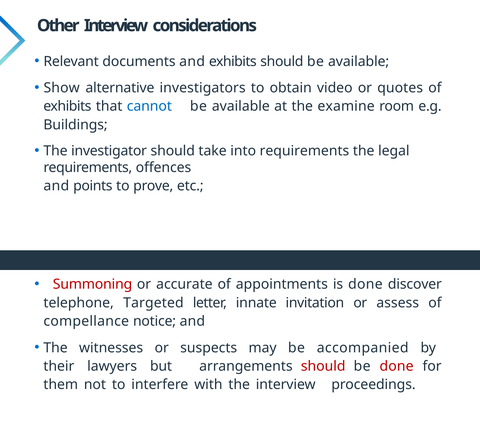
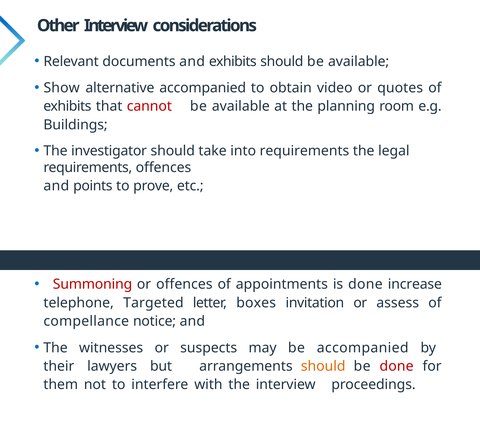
alternative investigators: investigators -> accompanied
cannot colour: blue -> red
examine: examine -> planning
or accurate: accurate -> offences
discover: discover -> increase
innate: innate -> boxes
should at (323, 366) colour: red -> orange
